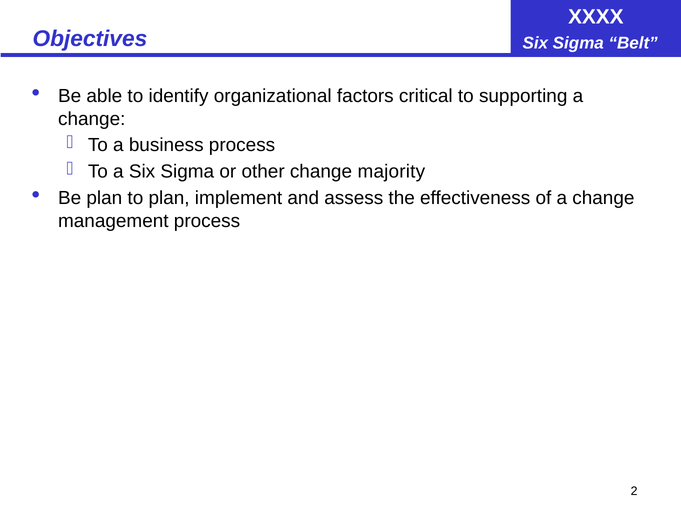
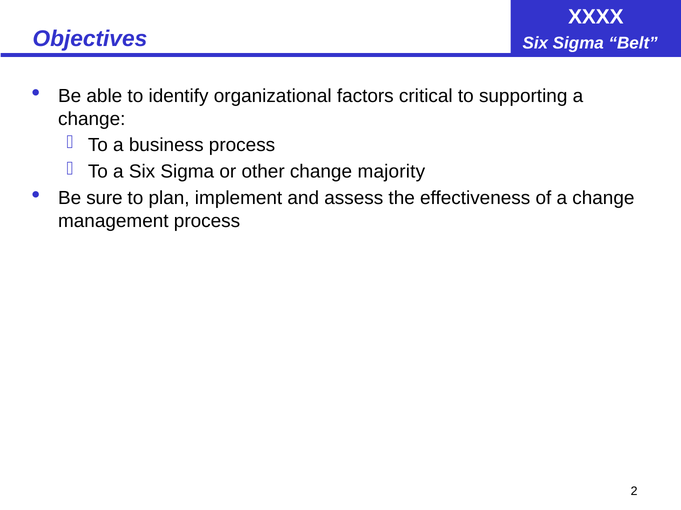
Be plan: plan -> sure
